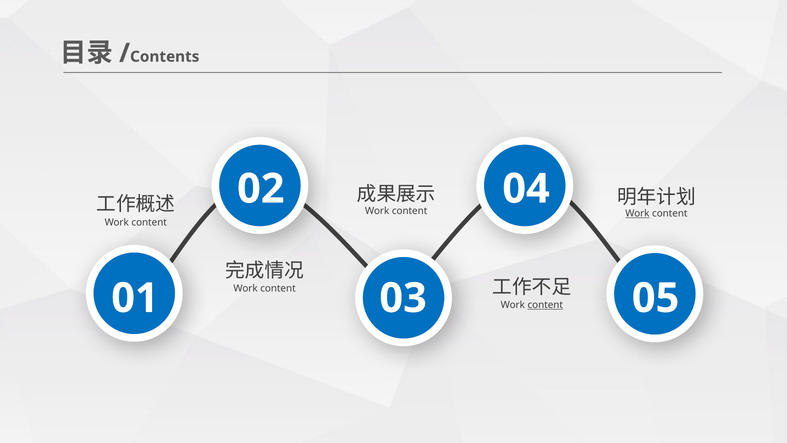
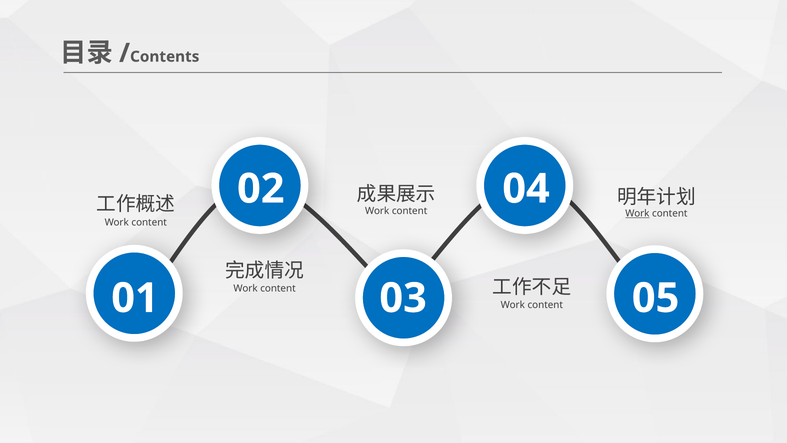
content at (545, 305) underline: present -> none
